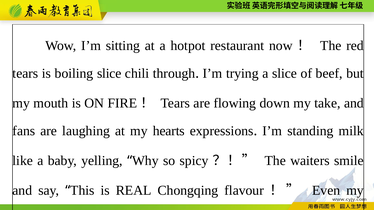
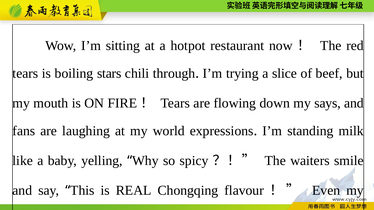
boiling slice: slice -> stars
take: take -> says
hearts: hearts -> world
